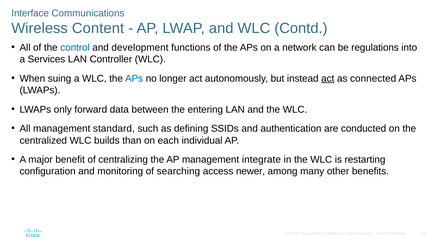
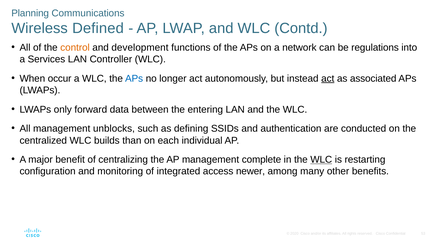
Interface: Interface -> Planning
Content: Content -> Defined
control colour: blue -> orange
suing: suing -> occur
connected: connected -> associated
standard: standard -> unblocks
integrate: integrate -> complete
WLC at (321, 159) underline: none -> present
searching: searching -> integrated
